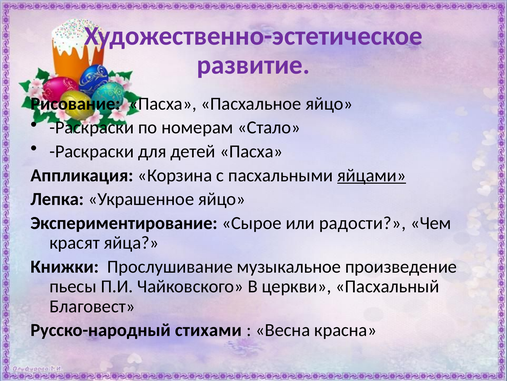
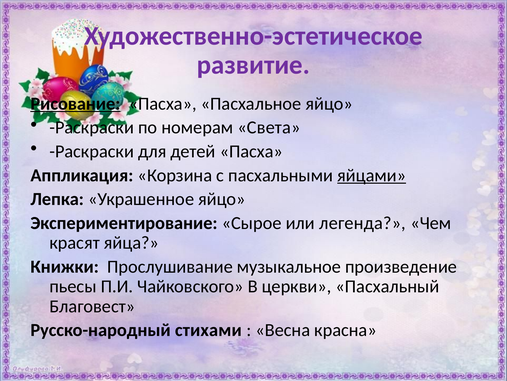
Рисование underline: none -> present
Стало: Стало -> Света
радости: радости -> легенда
